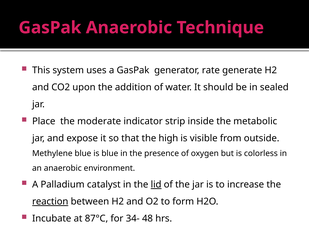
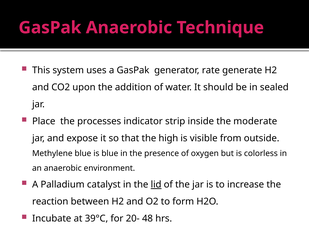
moderate: moderate -> processes
metabolic: metabolic -> moderate
reaction underline: present -> none
87°C: 87°C -> 39°C
34-: 34- -> 20-
